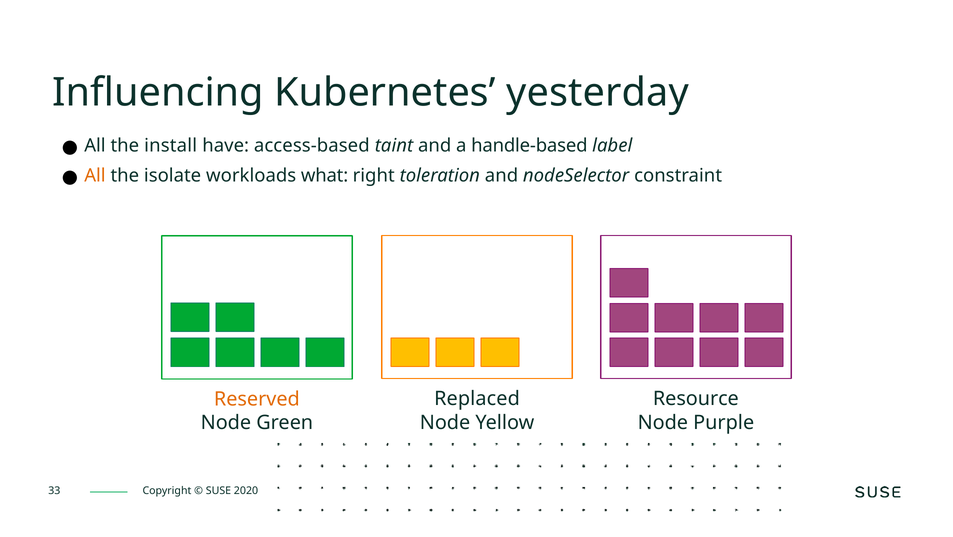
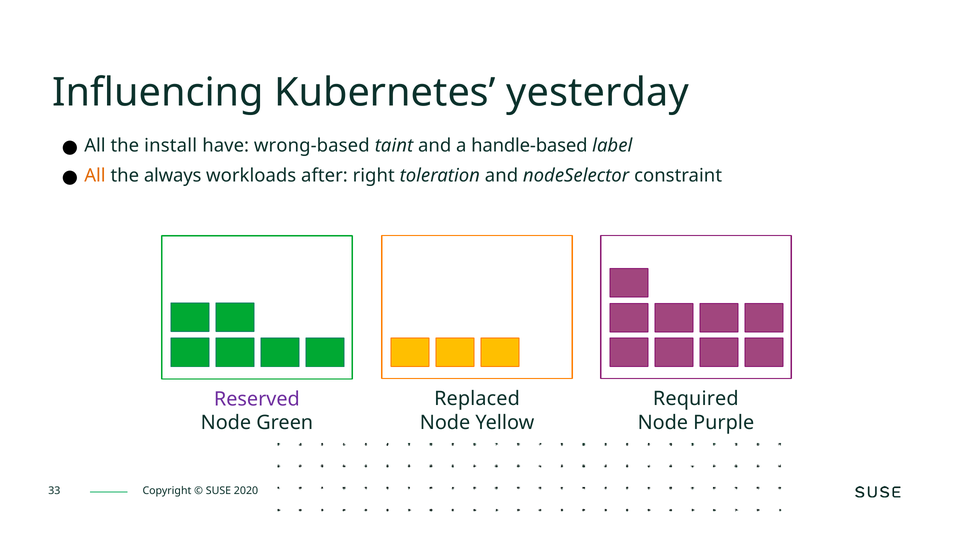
access-based: access-based -> wrong-based
isolate: isolate -> always
what: what -> after
Resource: Resource -> Required
Reserved colour: orange -> purple
